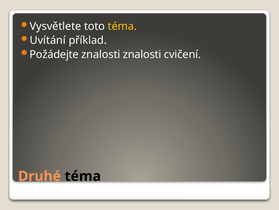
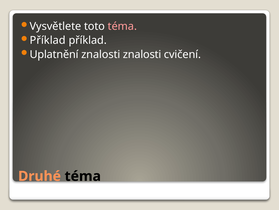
téma at (122, 26) colour: yellow -> pink
Uvítání at (48, 40): Uvítání -> Příklad
Požádejte: Požádejte -> Uplatnění
